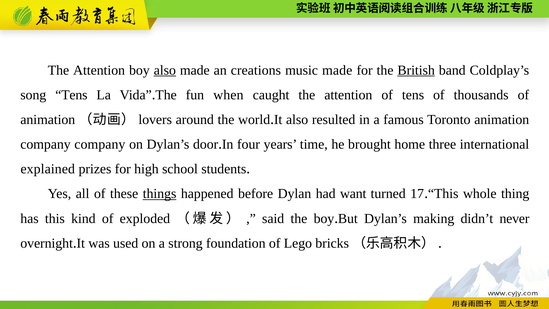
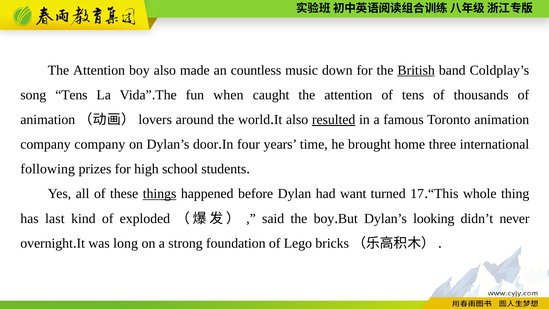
also at (165, 70) underline: present -> none
creations: creations -> countless
music made: made -> down
resulted underline: none -> present
explained: explained -> following
has this: this -> last
making: making -> looking
used: used -> long
